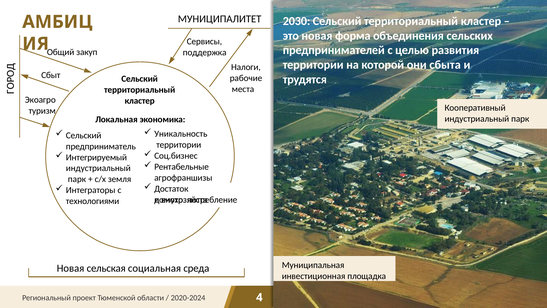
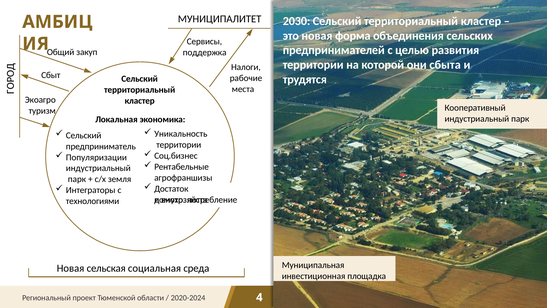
Интегрируемый: Интегрируемый -> Популяризации
